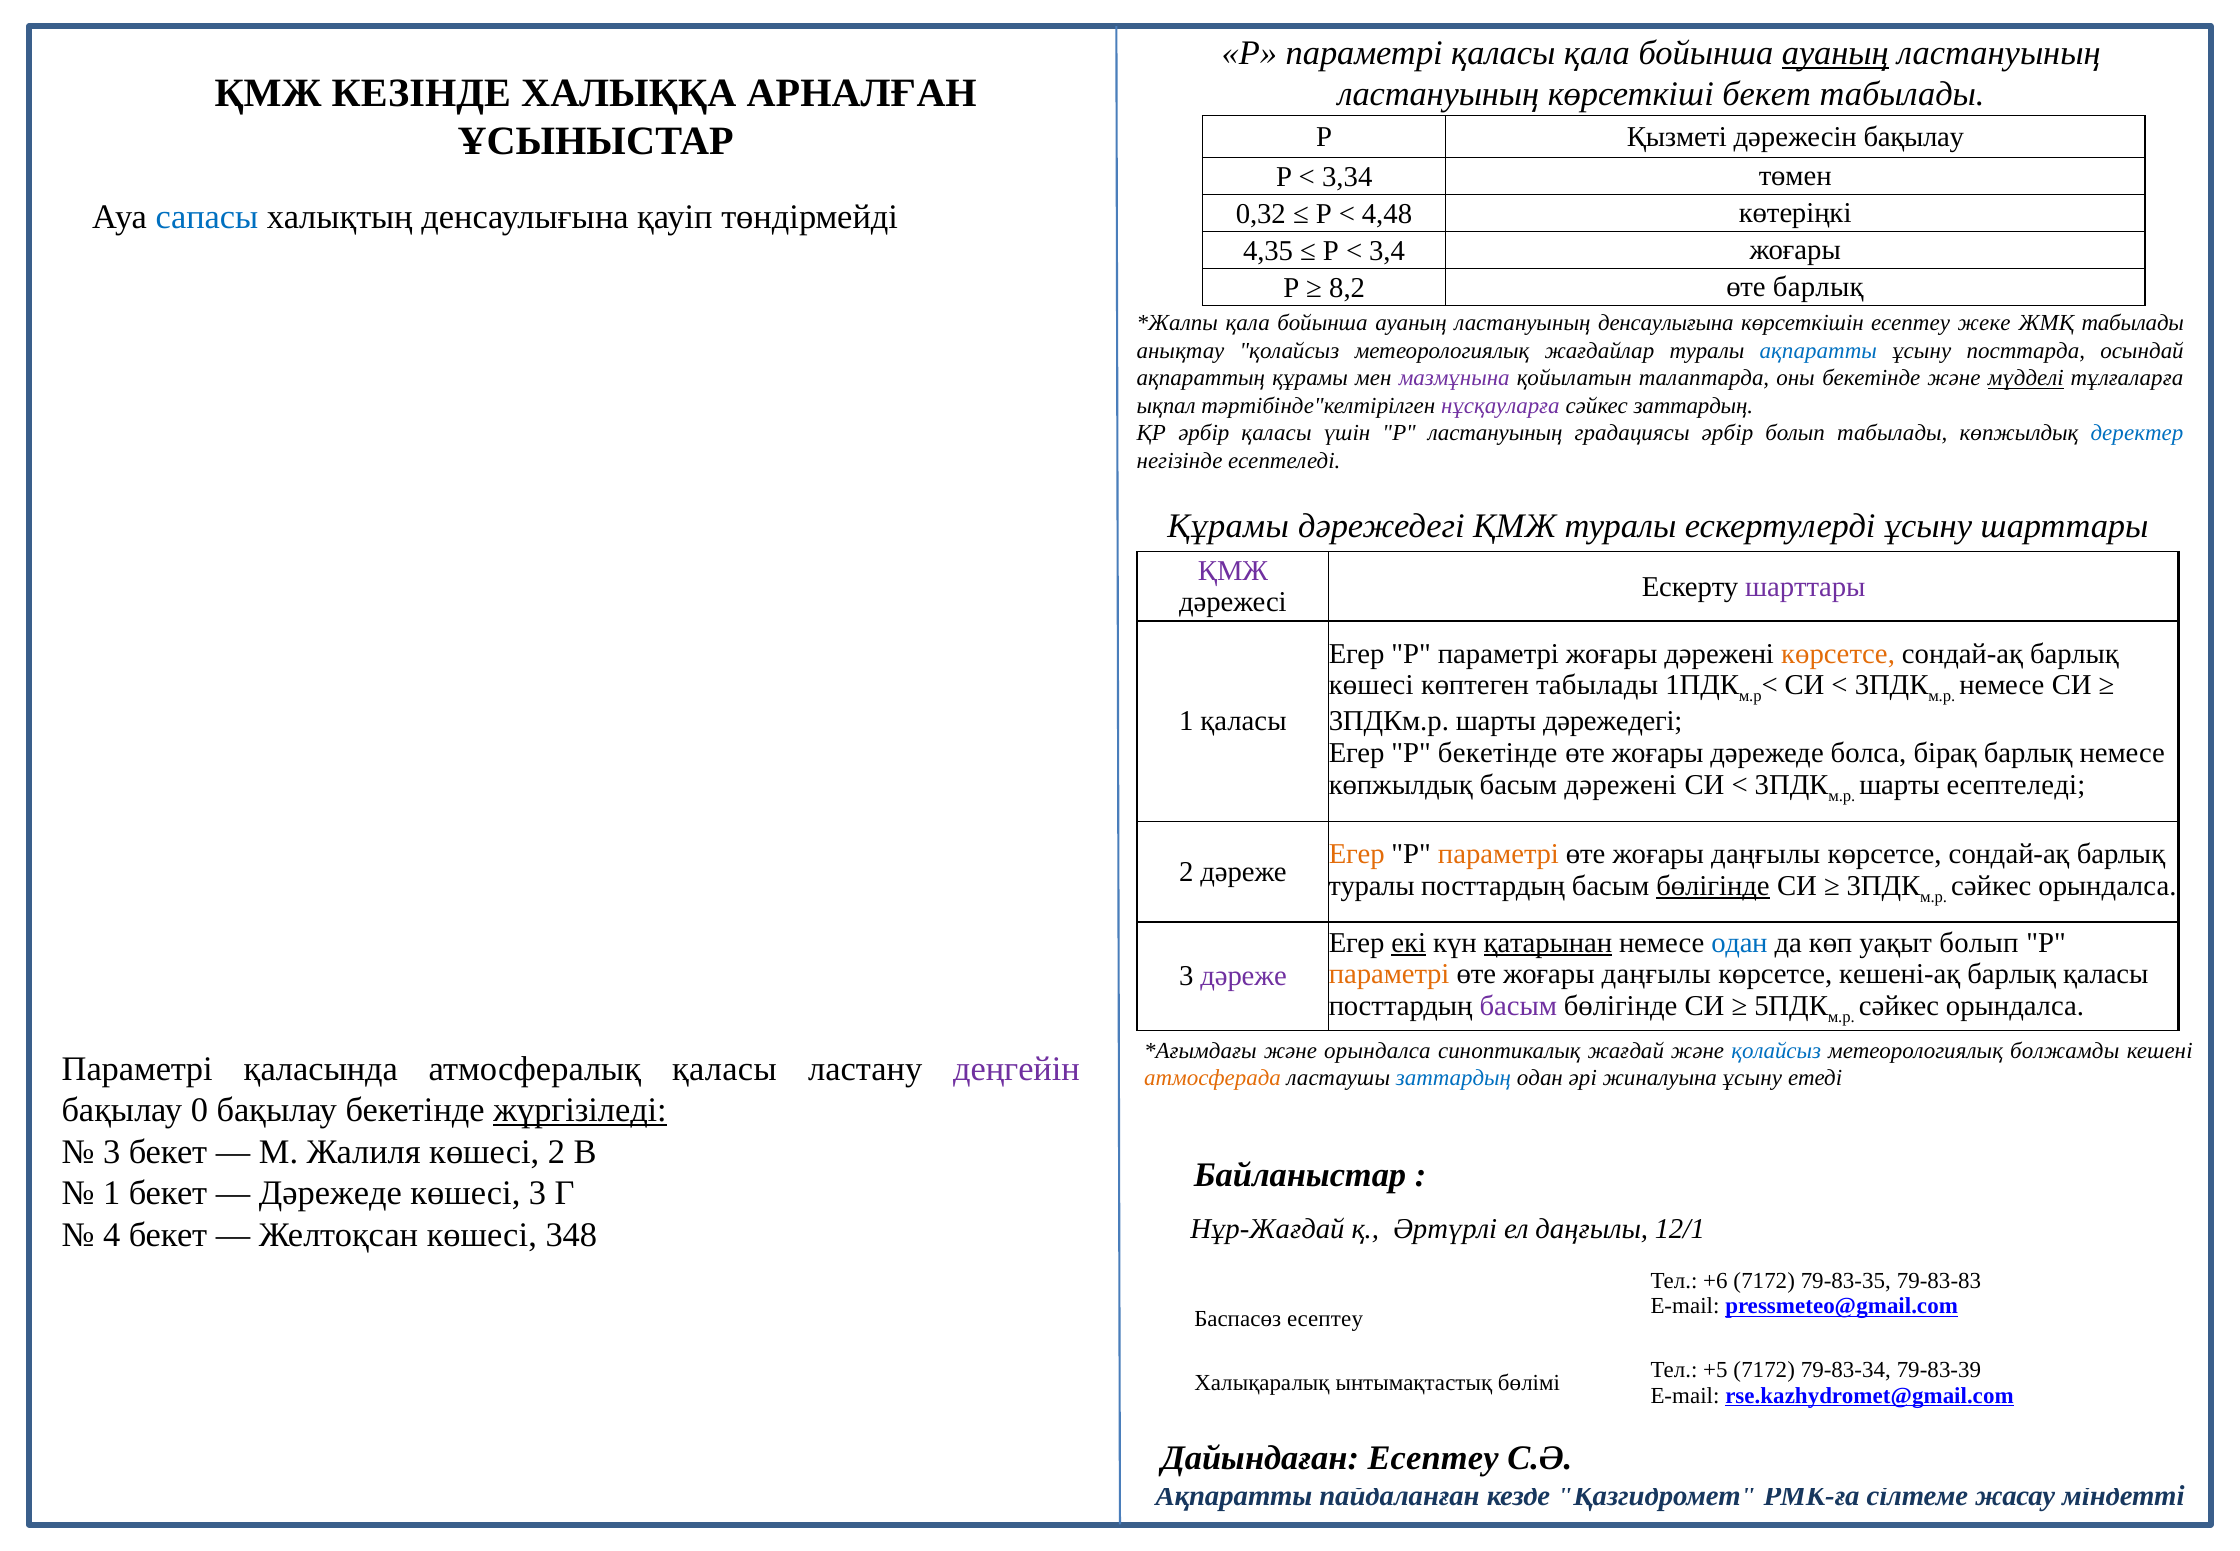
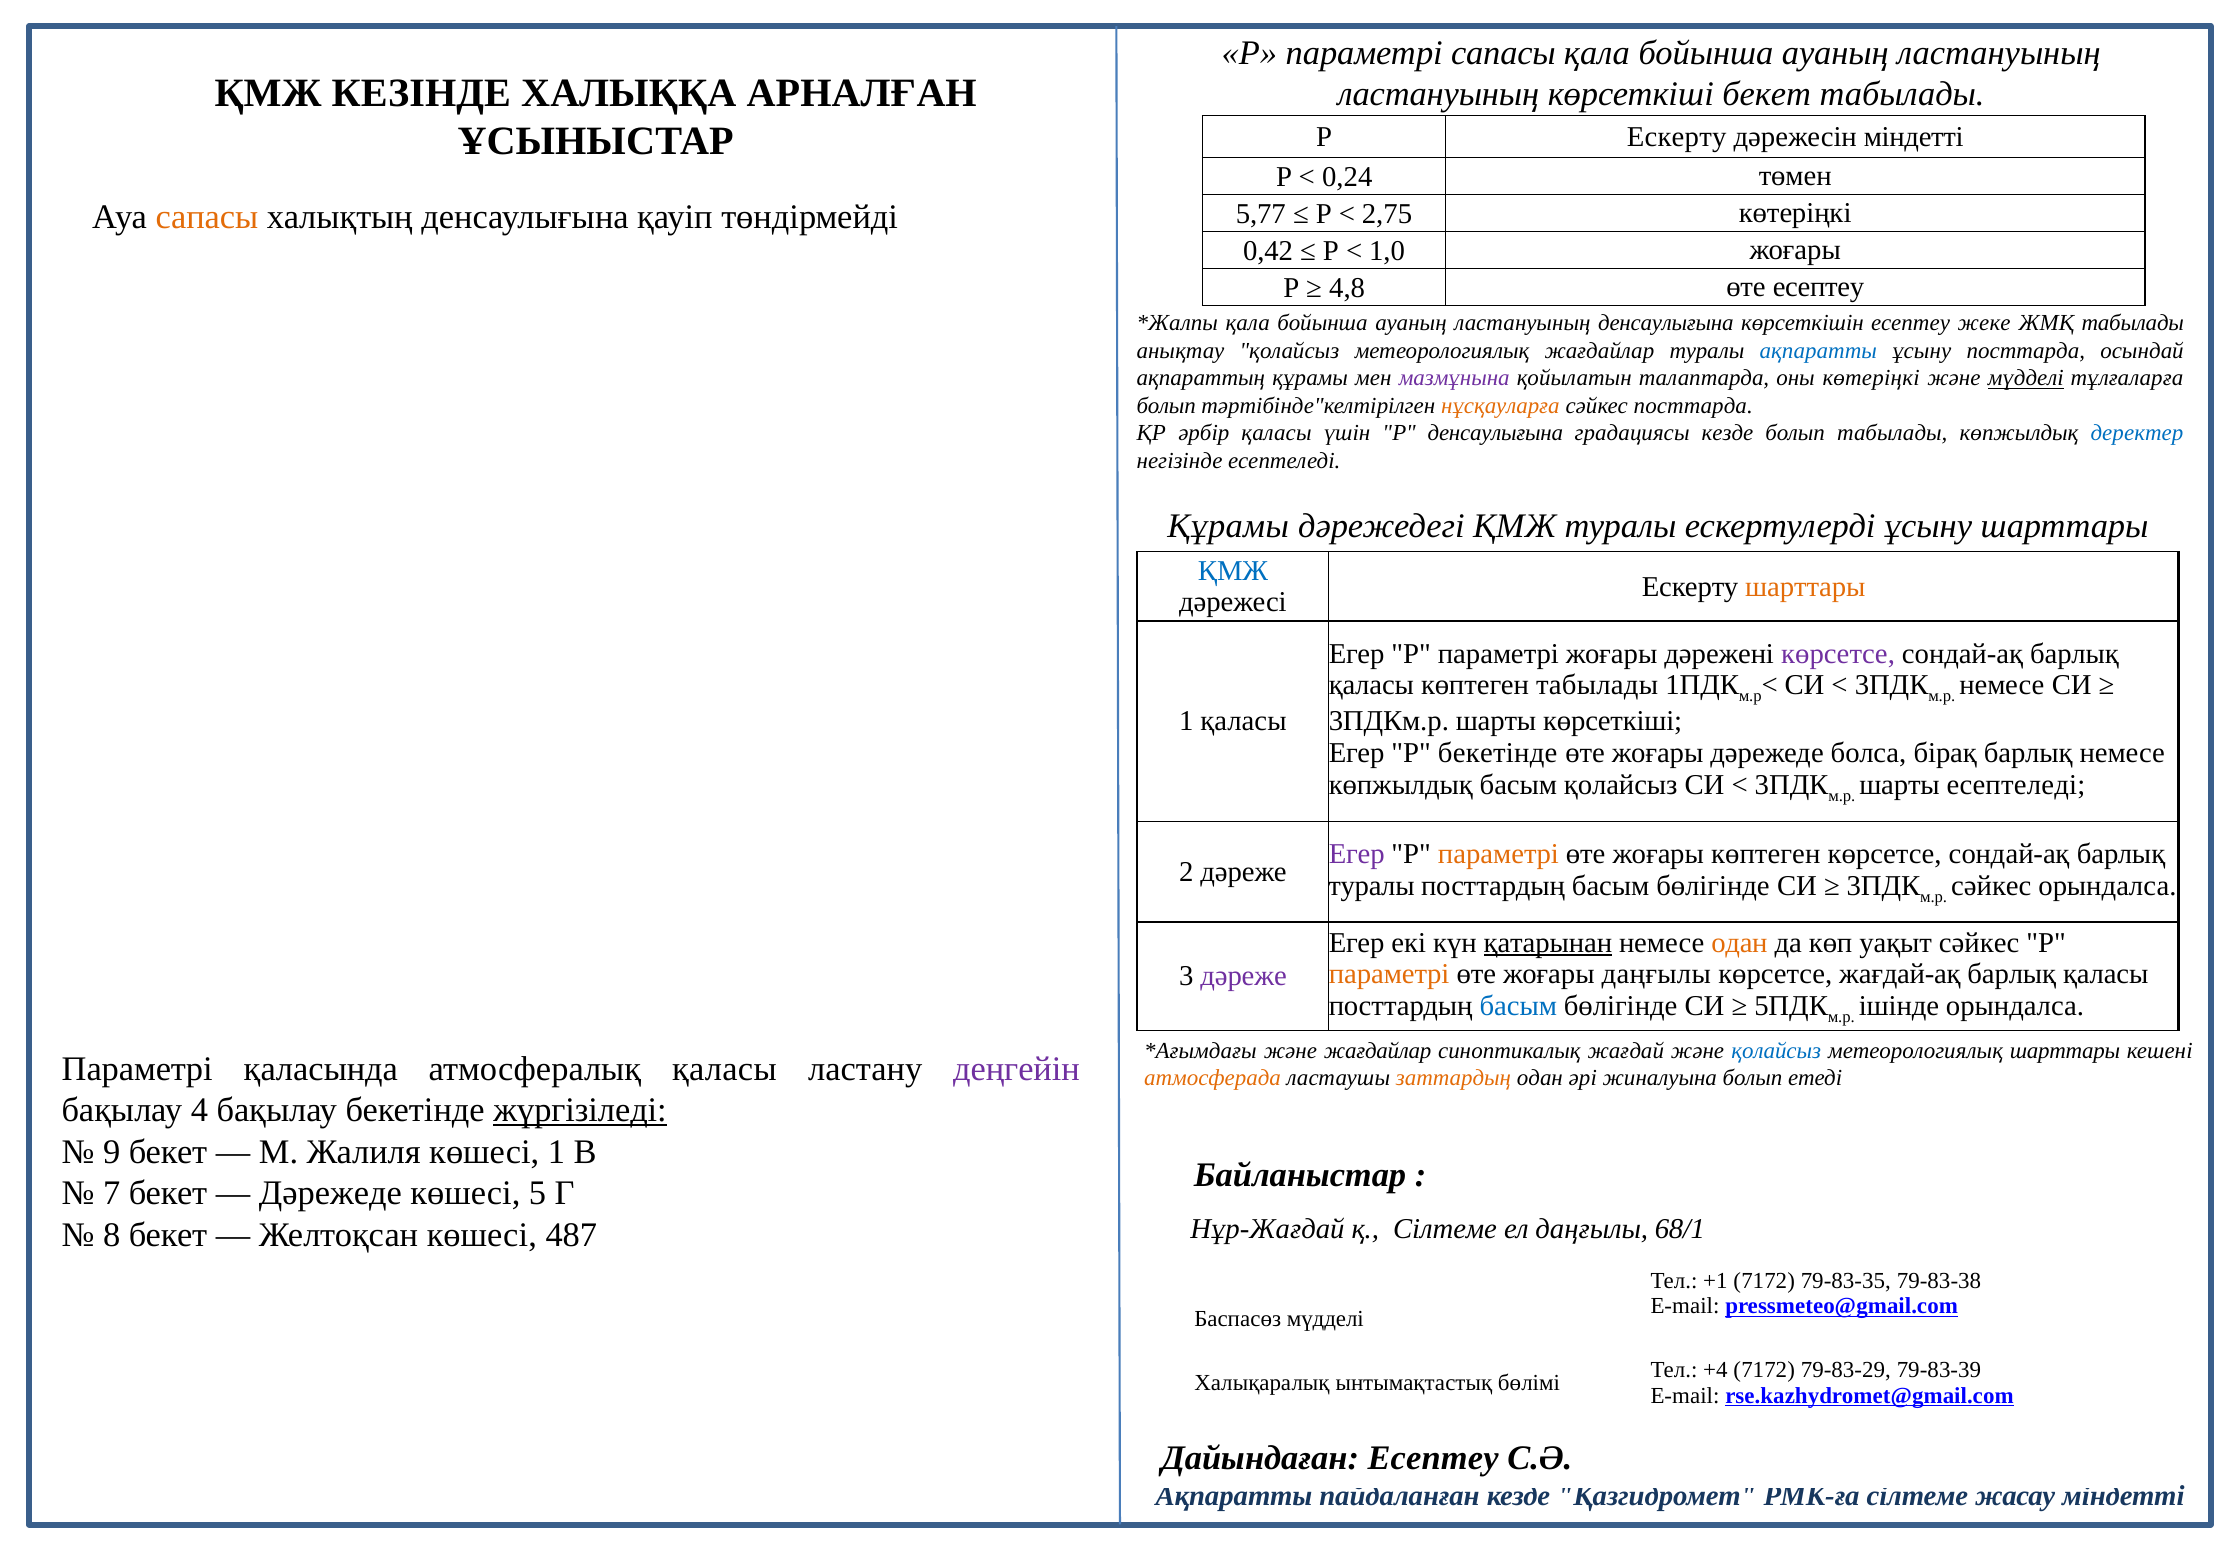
параметрі қаласы: қаласы -> сапасы
ауаның at (1835, 53) underline: present -> none
Р Қызметі: Қызметі -> Ескерту
дәрежесін бақылау: бақылау -> міндетті
3,34: 3,34 -> 0,24
0,32: 0,32 -> 5,77
4,48: 4,48 -> 2,75
сапасы at (207, 217) colour: blue -> orange
4,35: 4,35 -> 0,42
3,4: 3,4 -> 1,0
8,2: 8,2 -> 4,8
өте барлық: барлық -> есептеу
оны бекетінде: бекетінде -> көтеріңкі
ықпал at (1166, 406): ықпал -> болып
нұсқауларға colour: purple -> orange
сәйкес заттардың: заттардың -> посттарда
Р ластануының: ластануының -> денсаулығына
градациясы әрбір: әрбір -> кезде
ҚМЖ at (1233, 571) colour: purple -> blue
шарттары at (1805, 586) colour: purple -> orange
көрсетсе at (1838, 653) colour: orange -> purple
көшесі at (1371, 685): көшесі -> қаласы
шарты дәрежедегі: дәрежедегі -> көрсеткіші
басым дәрежені: дәрежені -> қолайсыз
Егер at (1357, 854) colour: orange -> purple
даңғылы at (1766, 854): даңғылы -> көптеген
бөлігінде at (1713, 885) underline: present -> none
екі underline: present -> none
одан at (1739, 942) colour: blue -> orange
уақыт болып: болып -> сәйкес
кешені-ақ: кешені-ақ -> жағдай-ақ
басым at (1518, 1006) colour: purple -> blue
сәйкес at (1899, 1006): сәйкес -> ішінде
және орындалса: орындалса -> жағдайлар
метеорологиялық болжамды: болжамды -> шарттары
заттардың at (1453, 1078) colour: blue -> orange
жиналуына ұсыну: ұсыну -> болып
0: 0 -> 4
3 at (112, 1152): 3 -> 9
көшесі 2: 2 -> 1
1 at (112, 1193): 1 -> 7
көшесі 3: 3 -> 5
қ Әртүрлі: Әртүрлі -> Сілтеме
12/1: 12/1 -> 68/1
4: 4 -> 8
348: 348 -> 487
+6: +6 -> +1
79-83-83: 79-83-83 -> 79-83-38
Баспасөз есептеу: есептеу -> мүдделі
+5: +5 -> +4
79-83-34: 79-83-34 -> 79-83-29
